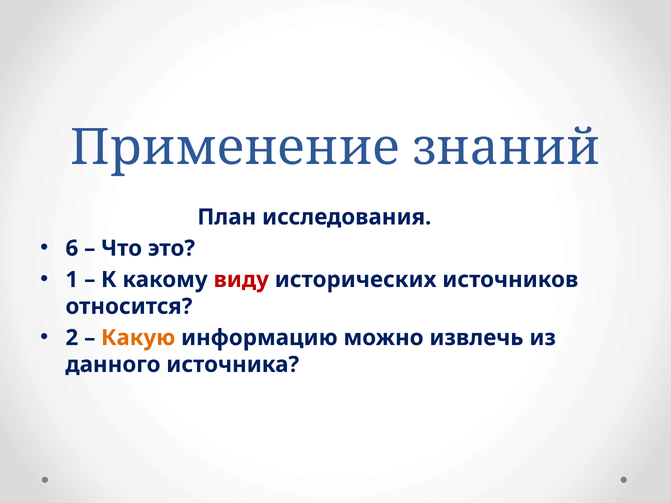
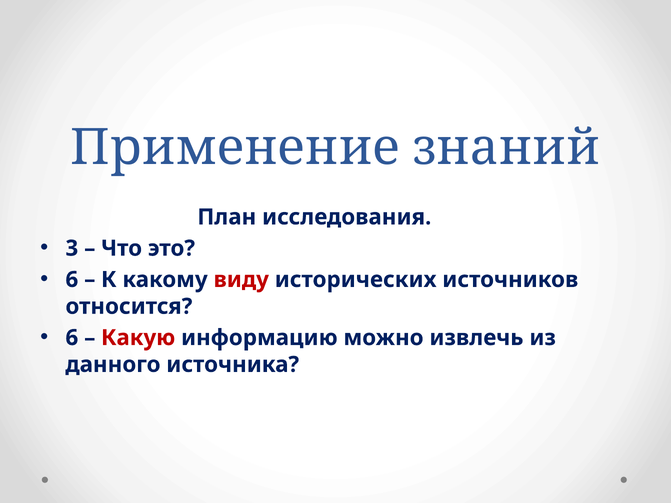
6: 6 -> 3
1 at (72, 280): 1 -> 6
2 at (72, 338): 2 -> 6
Какую colour: orange -> red
